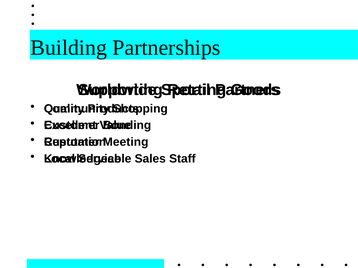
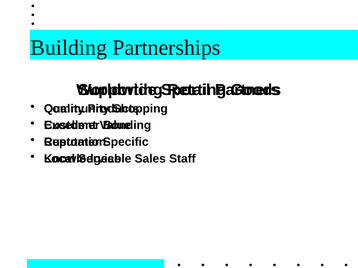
Meeting: Meeting -> Specific
